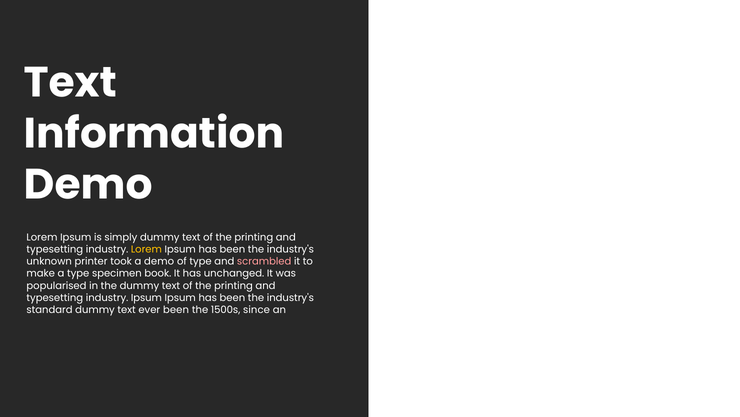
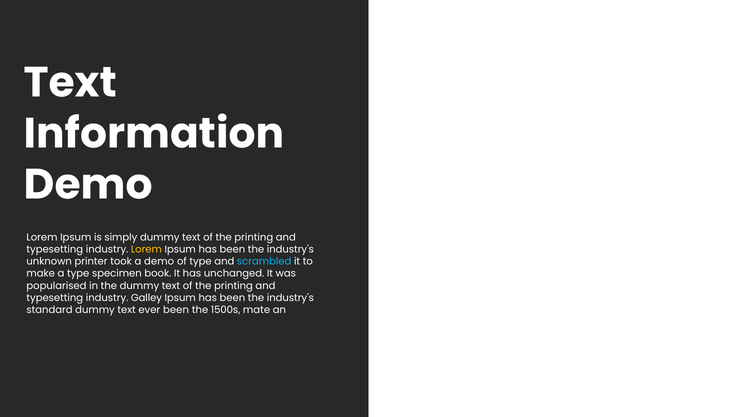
scrambled colour: pink -> light blue
industry Ipsum: Ipsum -> Galley
since: since -> mate
